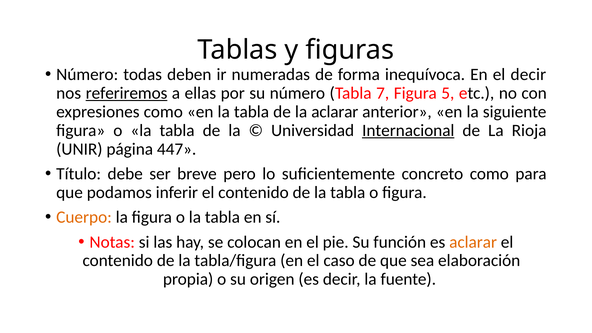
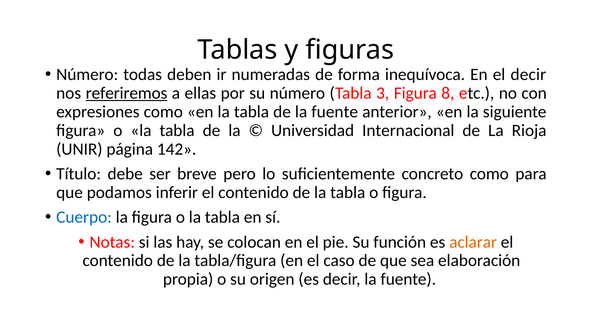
7: 7 -> 3
5: 5 -> 8
de la aclarar: aclarar -> fuente
Internacional underline: present -> none
447: 447 -> 142
Cuerpo colour: orange -> blue
